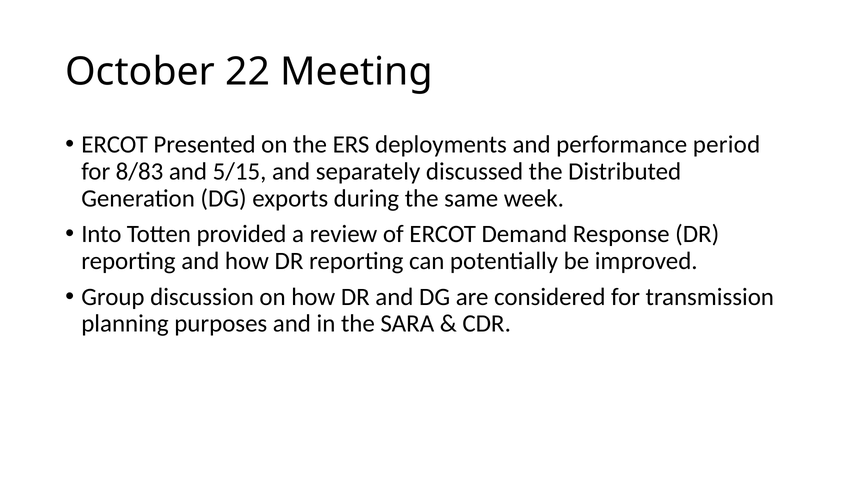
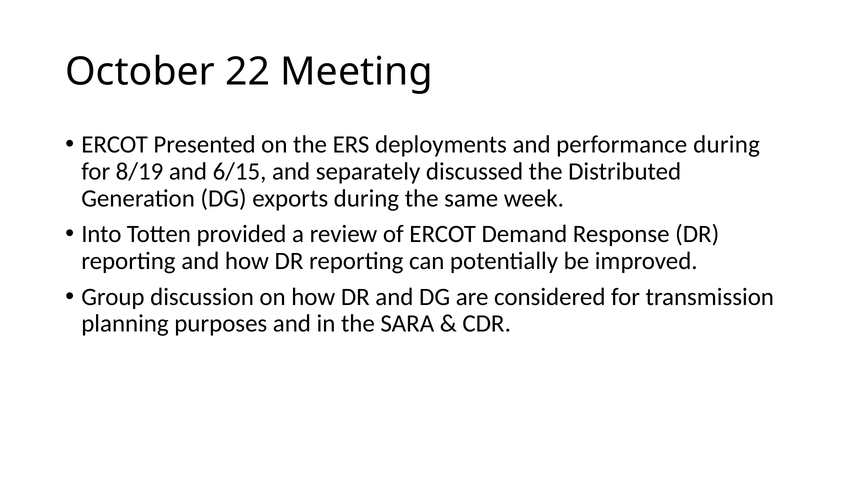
performance period: period -> during
8/83: 8/83 -> 8/19
5/15: 5/15 -> 6/15
